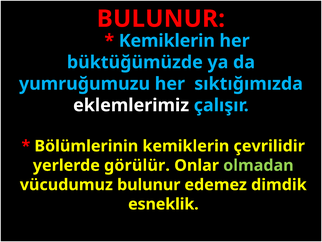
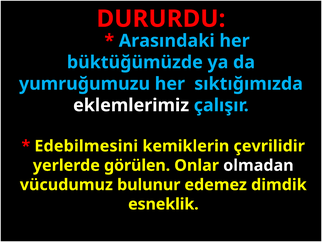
BULUNUR at (161, 19): BULUNUR -> DURURDU
Kemiklerin at (167, 41): Kemiklerin -> Arasındaki
Bölümlerinin: Bölümlerinin -> Edebilmesini
görülür: görülür -> görülen
olmadan colour: light green -> white
